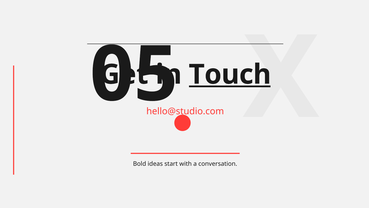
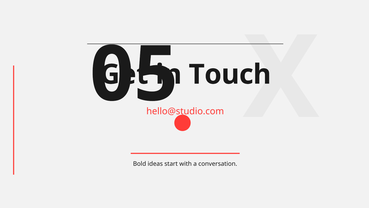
Touch underline: present -> none
